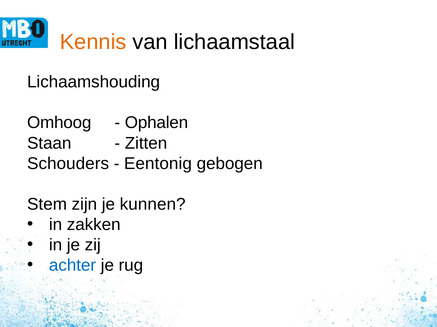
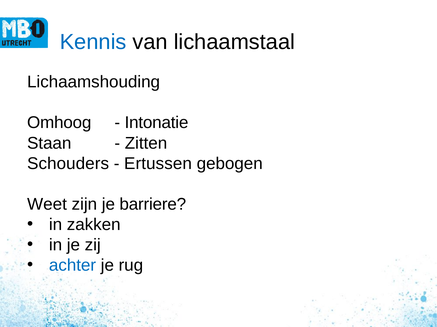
Kennis colour: orange -> blue
Ophalen: Ophalen -> Intonatie
Eentonig: Eentonig -> Ertussen
Stem: Stem -> Weet
kunnen: kunnen -> barriere
